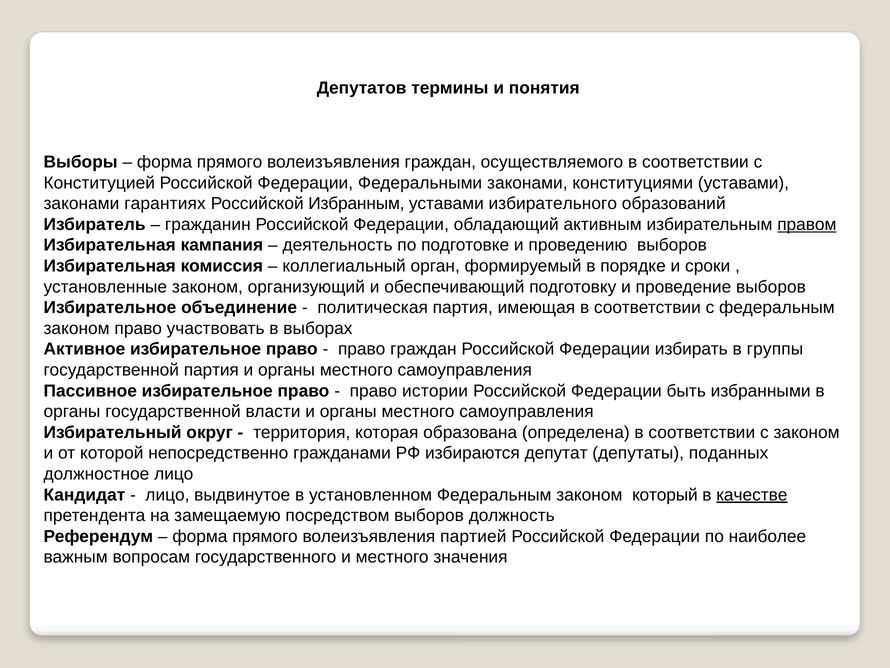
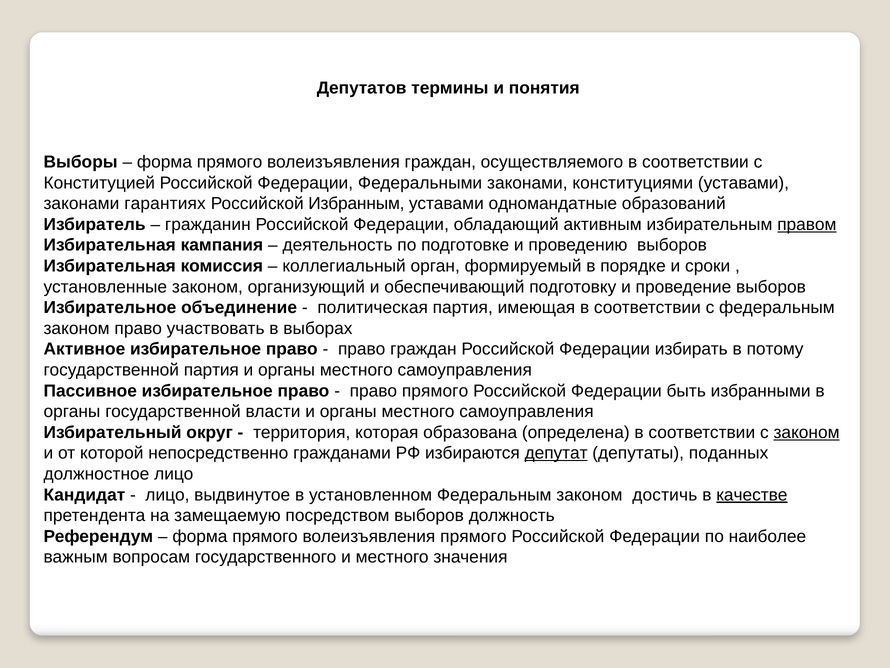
избирательного: избирательного -> одномандатные
группы: группы -> потому
право истории: истории -> прямого
законом at (807, 432) underline: none -> present
депутат underline: none -> present
который: который -> достичь
волеизъявления партией: партией -> прямого
